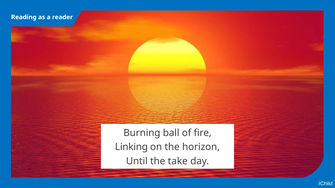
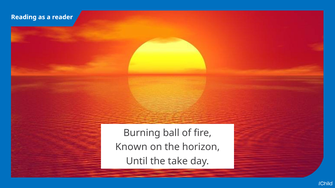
Linking: Linking -> Known
